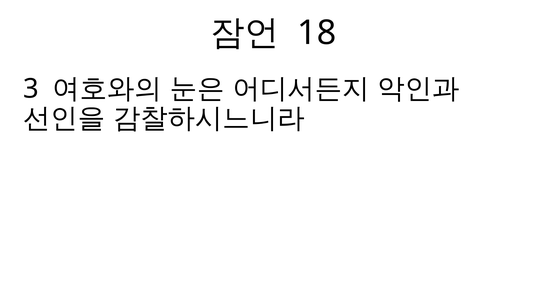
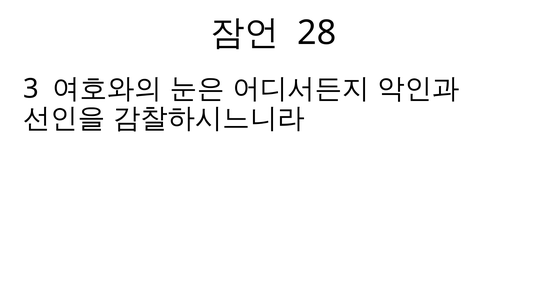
18: 18 -> 28
